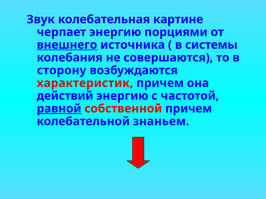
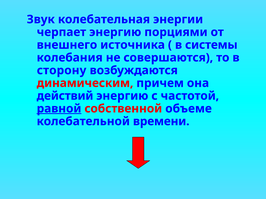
картине: картине -> энергии
внешнего underline: present -> none
характеристик: характеристик -> динамическим
собственной причем: причем -> объеме
знаньем: знаньем -> времени
